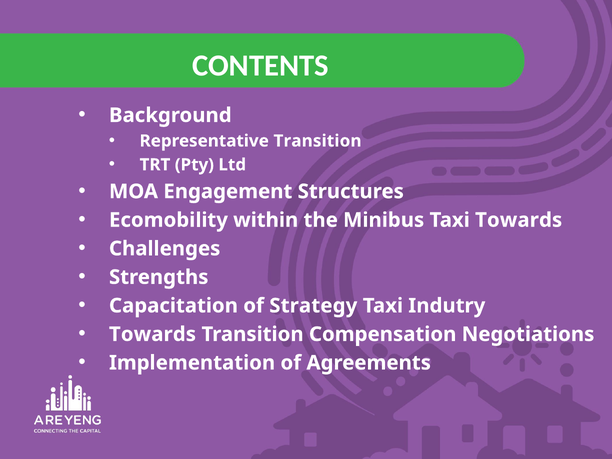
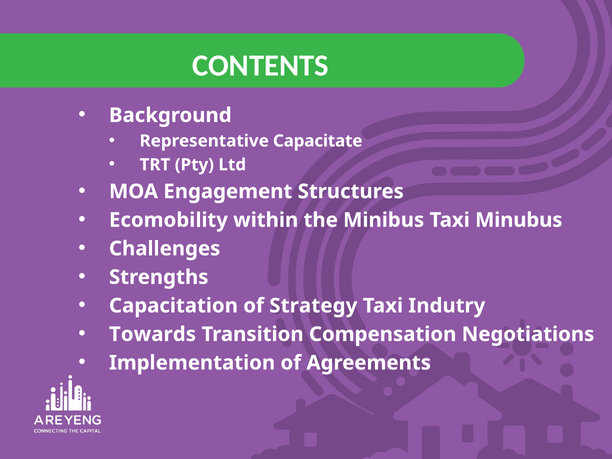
Representative Transition: Transition -> Capacitate
Taxi Towards: Towards -> Minubus
